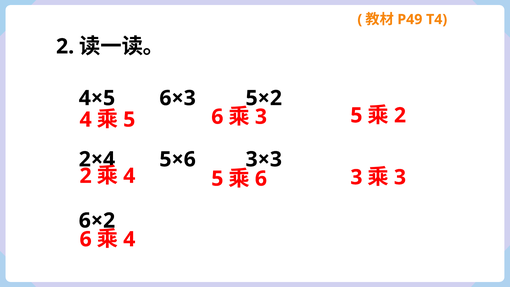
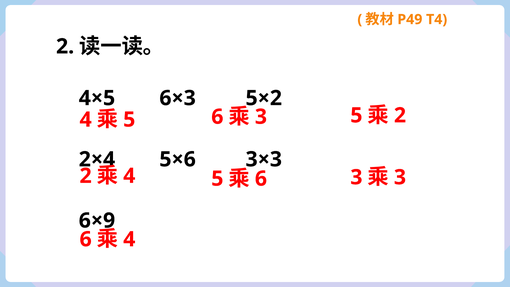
6×2: 6×2 -> 6×9
